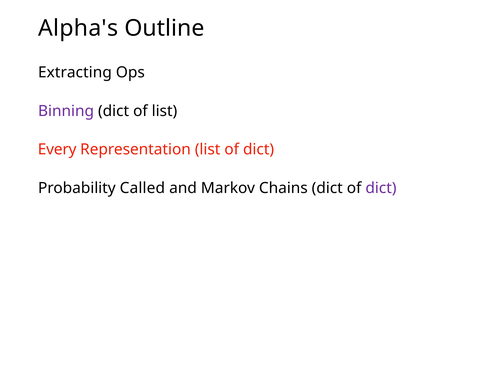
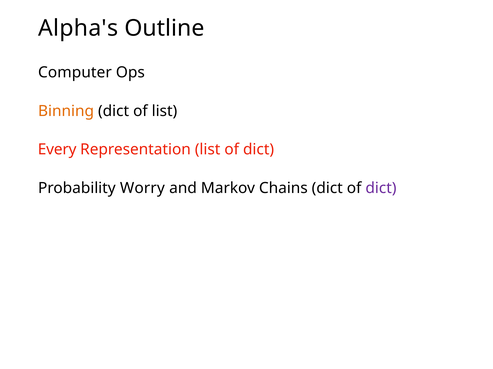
Extracting: Extracting -> Computer
Binning colour: purple -> orange
Called: Called -> Worry
